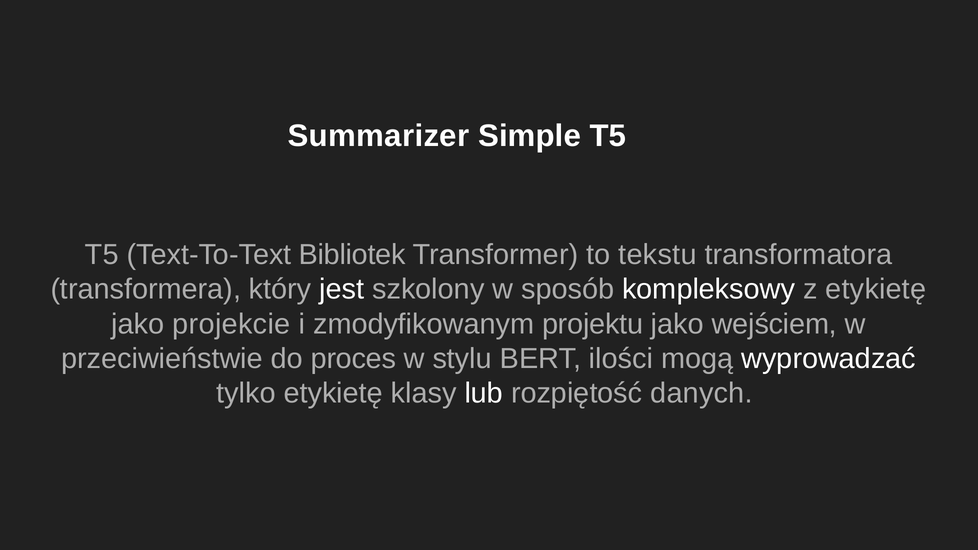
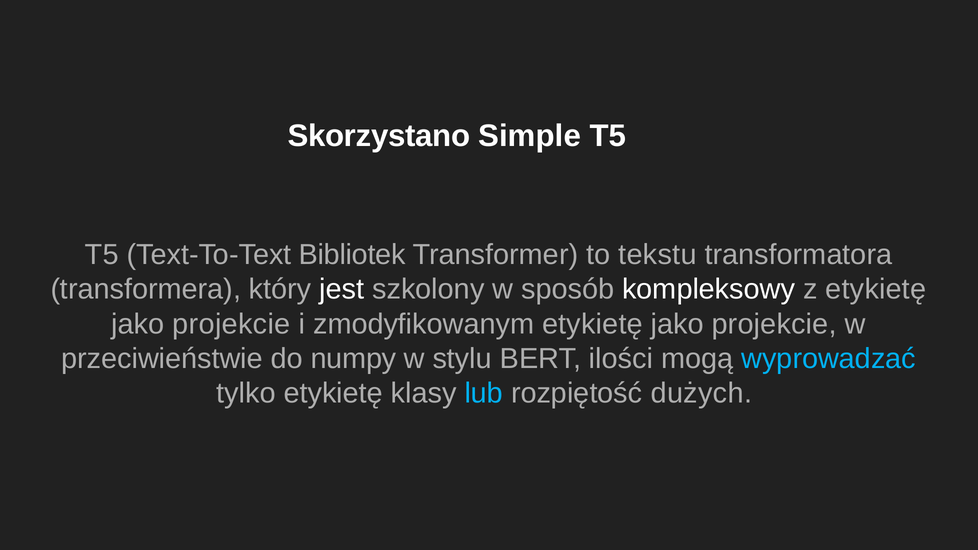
Summarizer: Summarizer -> Skorzystano
zmodyfikowanym projektu: projektu -> etykietę
wejściem at (774, 324): wejściem -> projekcie
proces: proces -> numpy
wyprowadzać colour: white -> light blue
lub colour: white -> light blue
danych: danych -> dużych
